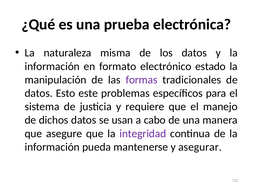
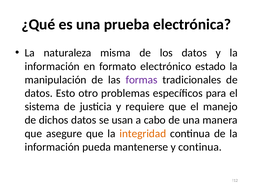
este: este -> otro
integridad colour: purple -> orange
y asegurar: asegurar -> continua
